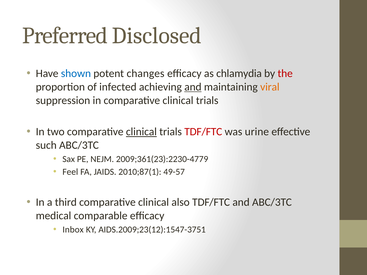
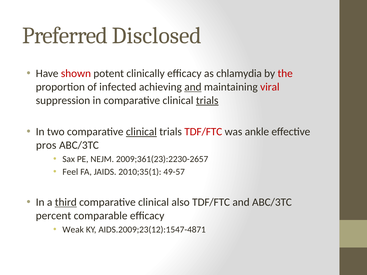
shown colour: blue -> red
changes: changes -> clinically
viral colour: orange -> red
trials at (207, 100) underline: none -> present
urine: urine -> ankle
such: such -> pros
2009;361(23):2230-4779: 2009;361(23):2230-4779 -> 2009;361(23):2230-2657
2010;87(1: 2010;87(1 -> 2010;35(1
third underline: none -> present
medical: medical -> percent
Inbox: Inbox -> Weak
AIDS.2009;23(12):1547-3751: AIDS.2009;23(12):1547-3751 -> AIDS.2009;23(12):1547-4871
